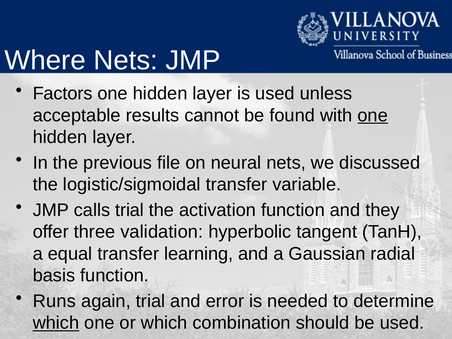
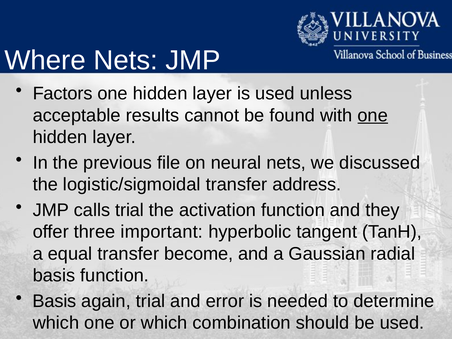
variable: variable -> address
validation: validation -> important
learning: learning -> become
Runs at (54, 301): Runs -> Basis
which at (56, 323) underline: present -> none
